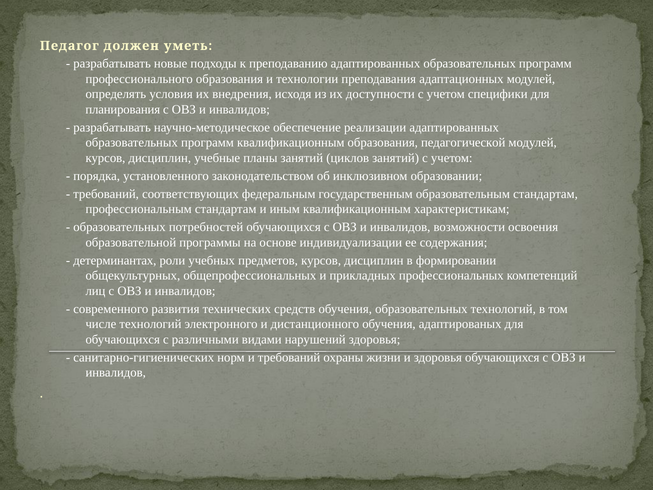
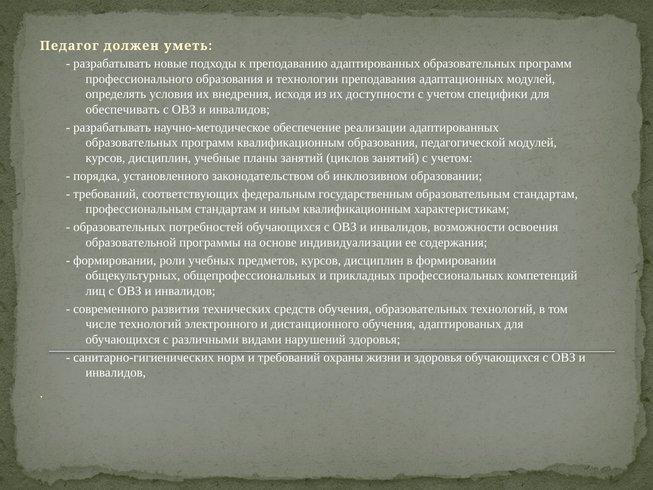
планирования: планирования -> обеспечивать
детерминантах at (115, 260): детерминантах -> формировании
